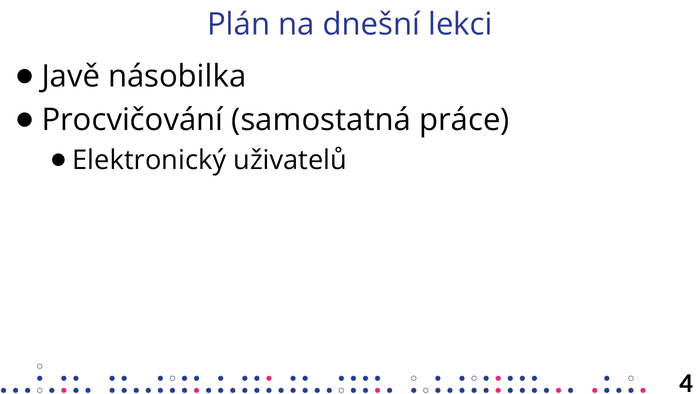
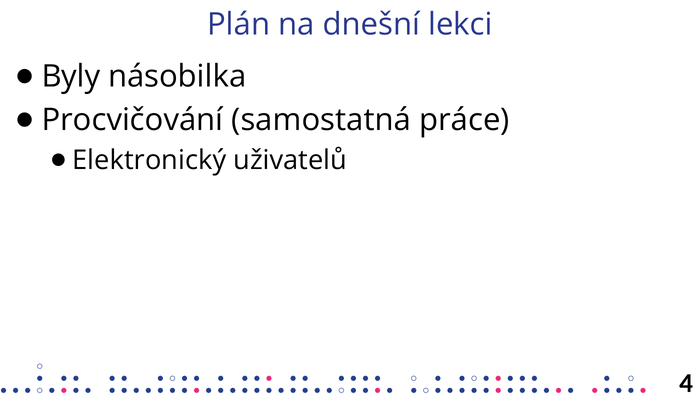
Javě: Javě -> Byly
